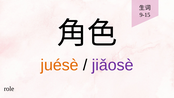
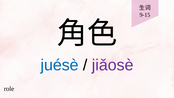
juésè colour: orange -> blue
